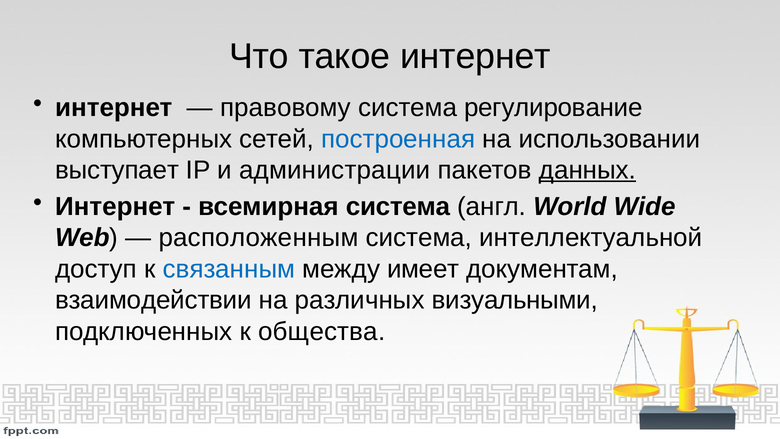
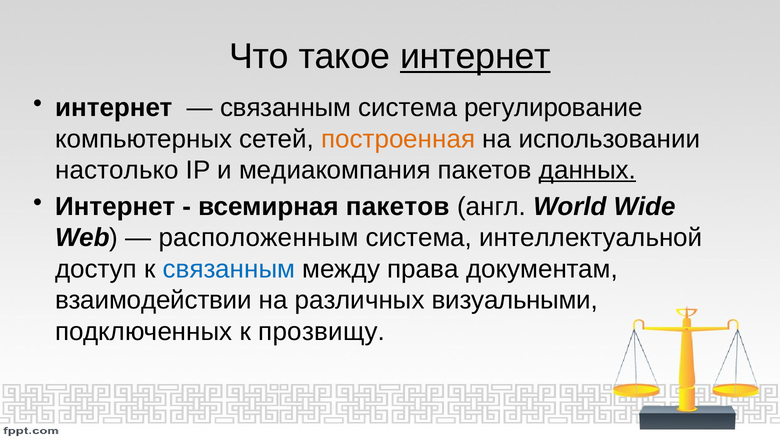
интернет at (475, 57) underline: none -> present
правовому at (285, 108): правовому -> связанным
построенная colour: blue -> orange
выступает: выступает -> настолько
администрации: администрации -> медиакомпания
всемирная система: система -> пакетов
имеет: имеет -> права
общества: общества -> прозвищу
